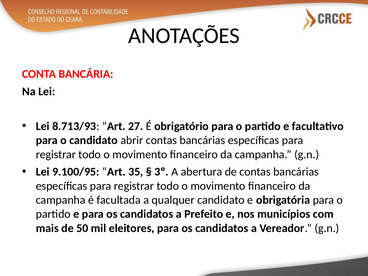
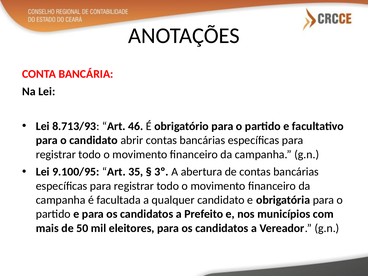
27: 27 -> 46
